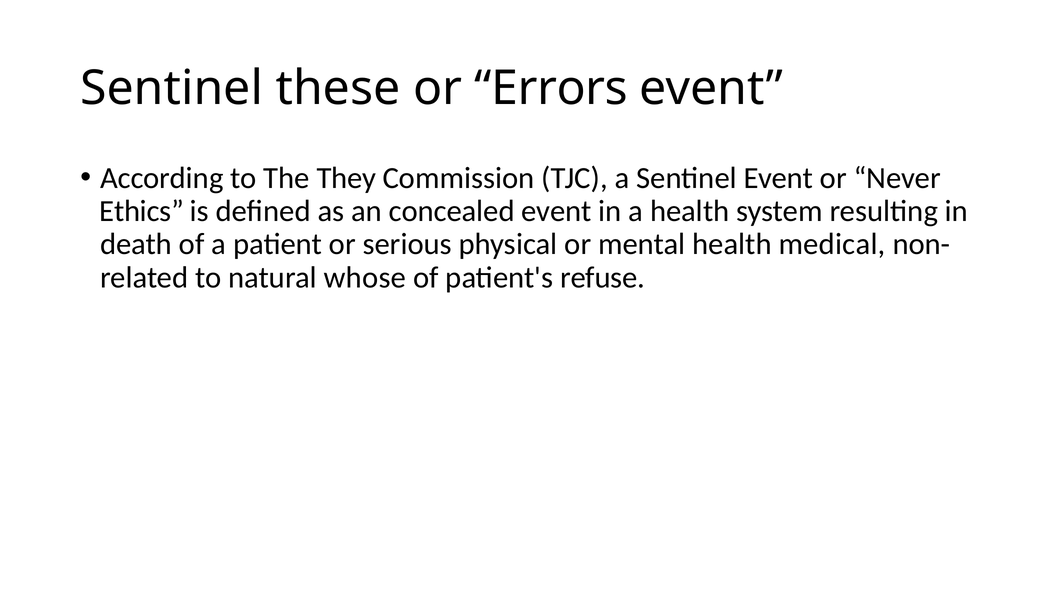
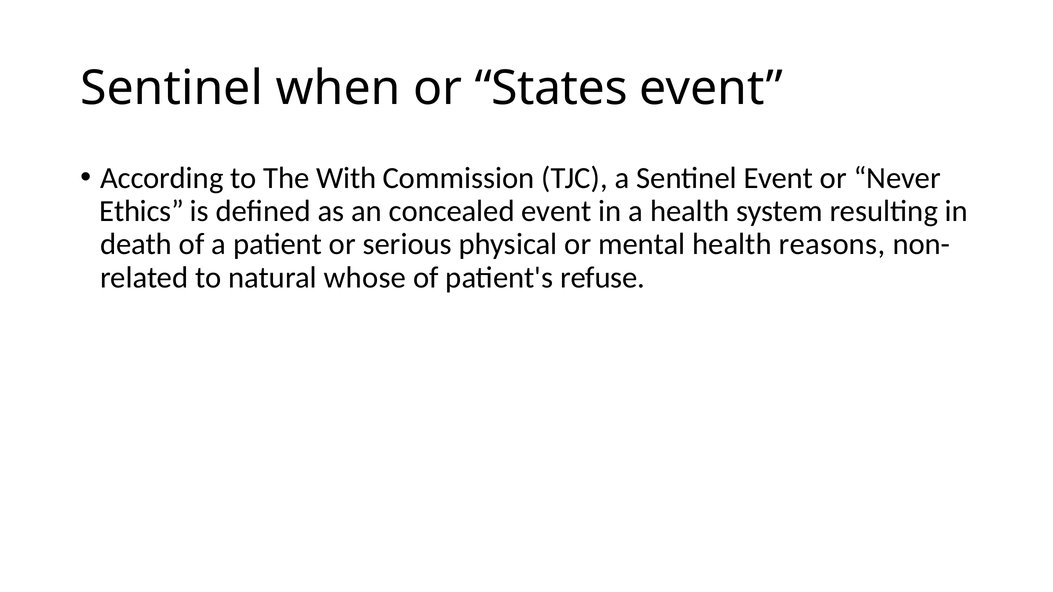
these: these -> when
Errors: Errors -> States
They: They -> With
medical: medical -> reasons
